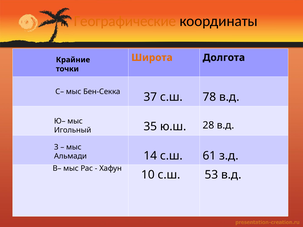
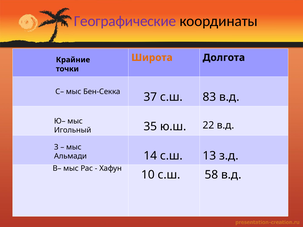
Географические colour: orange -> purple
78: 78 -> 83
28: 28 -> 22
61: 61 -> 13
53: 53 -> 58
